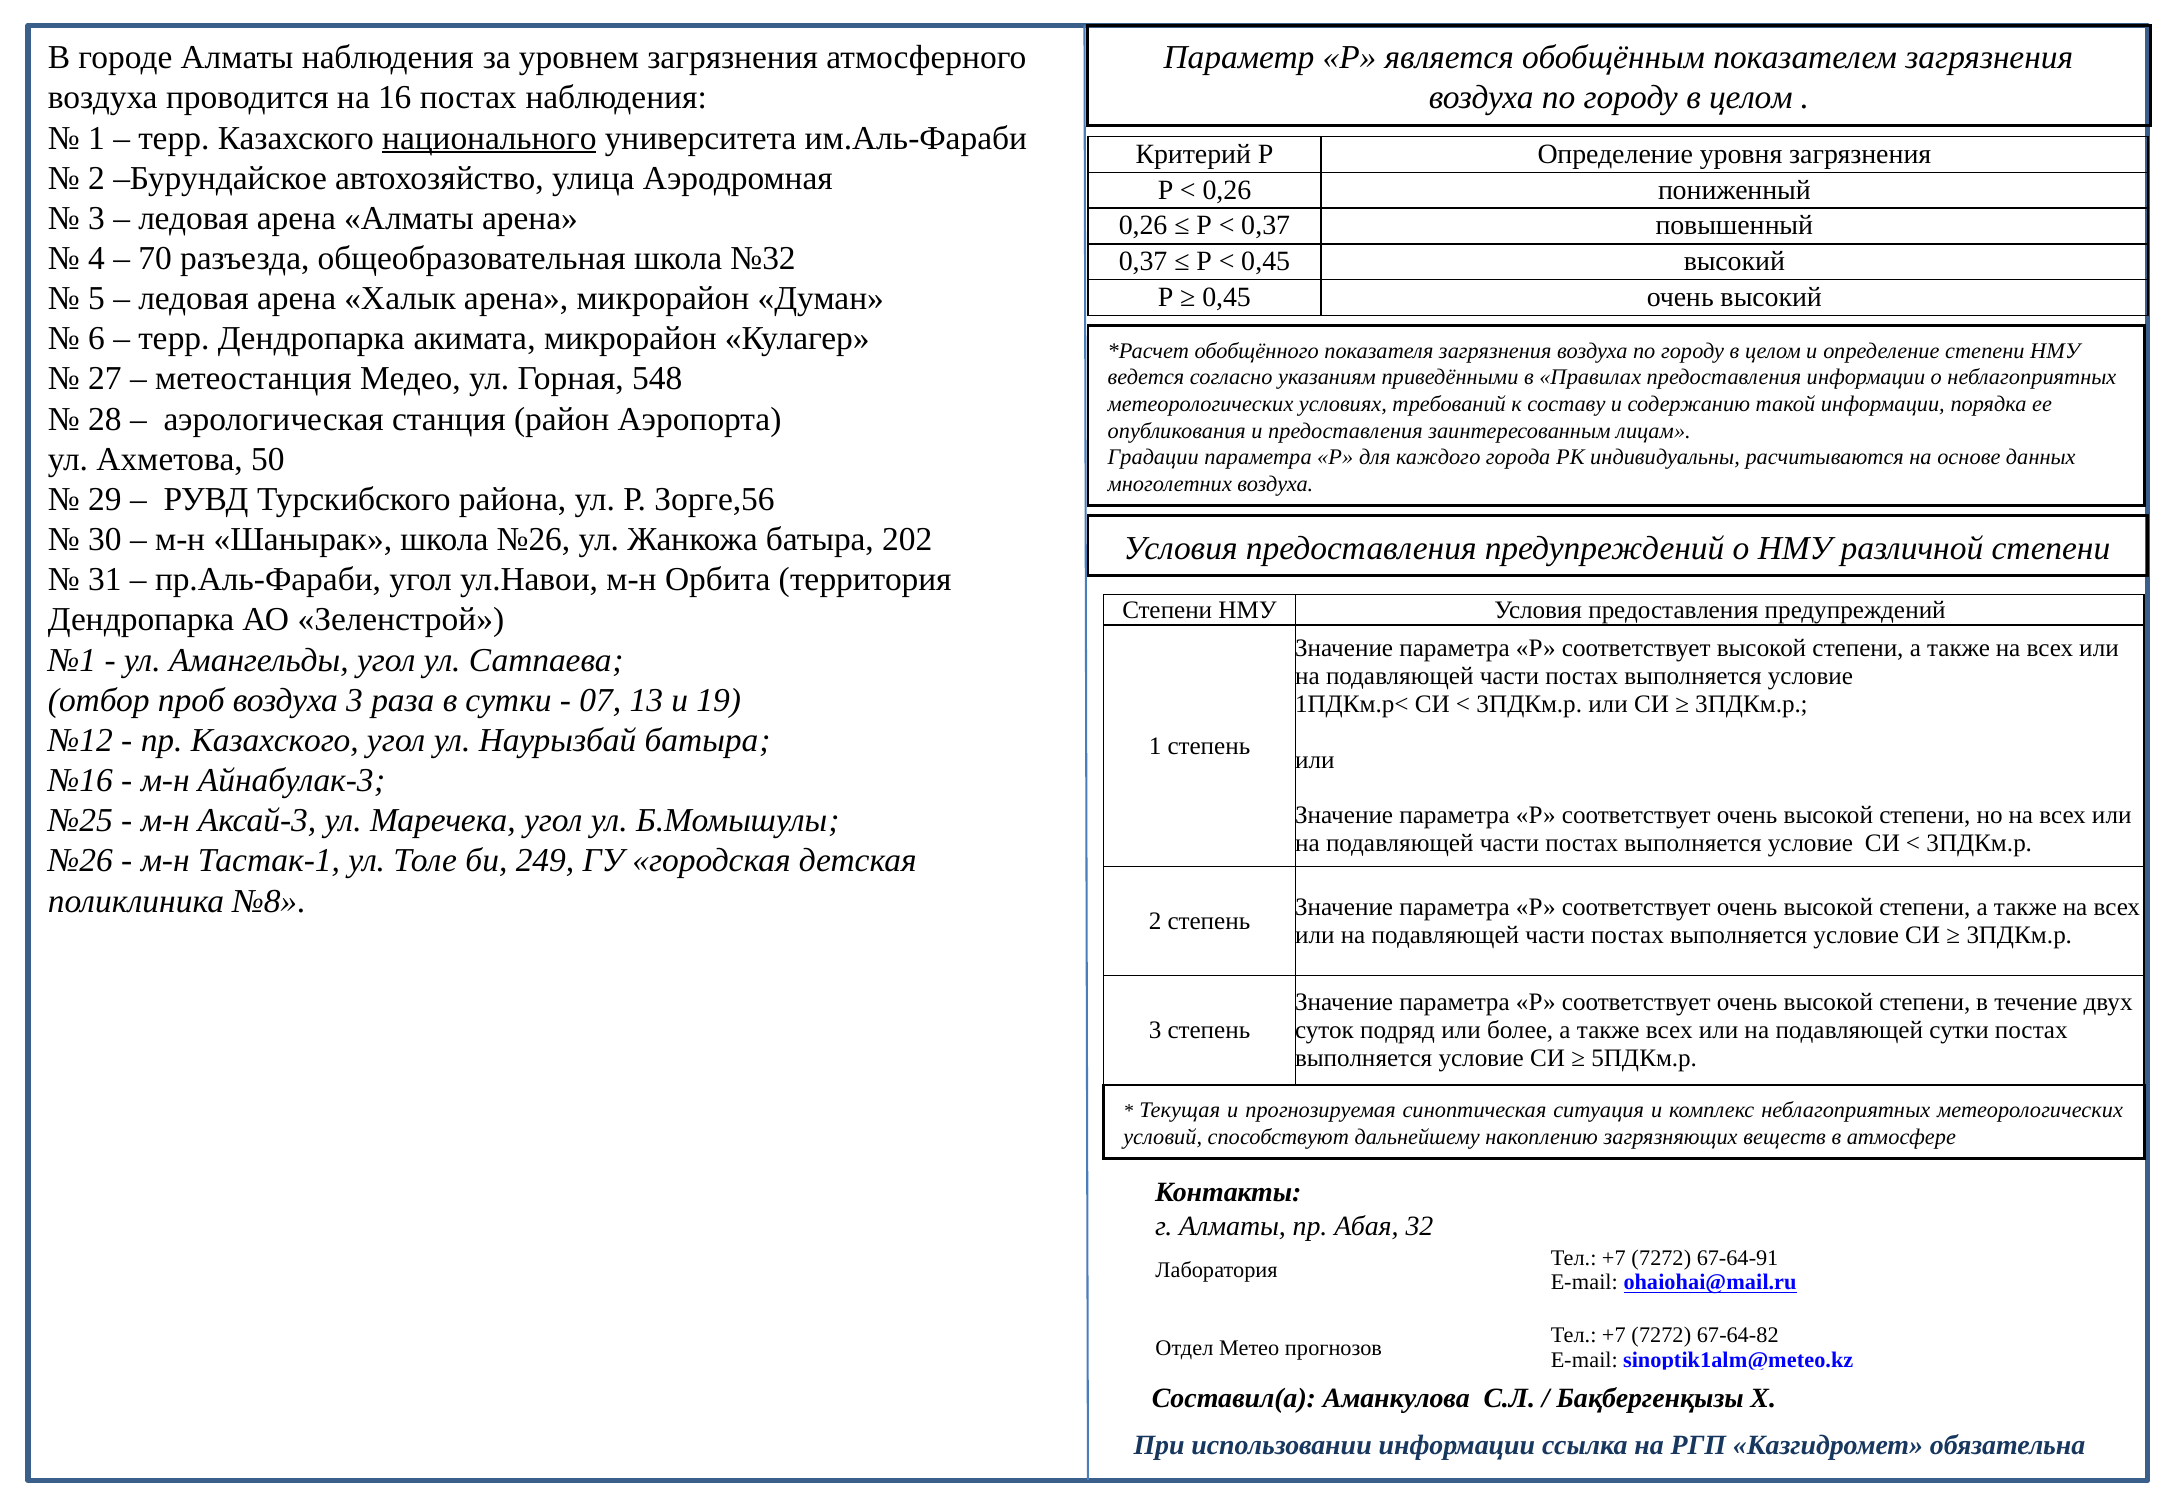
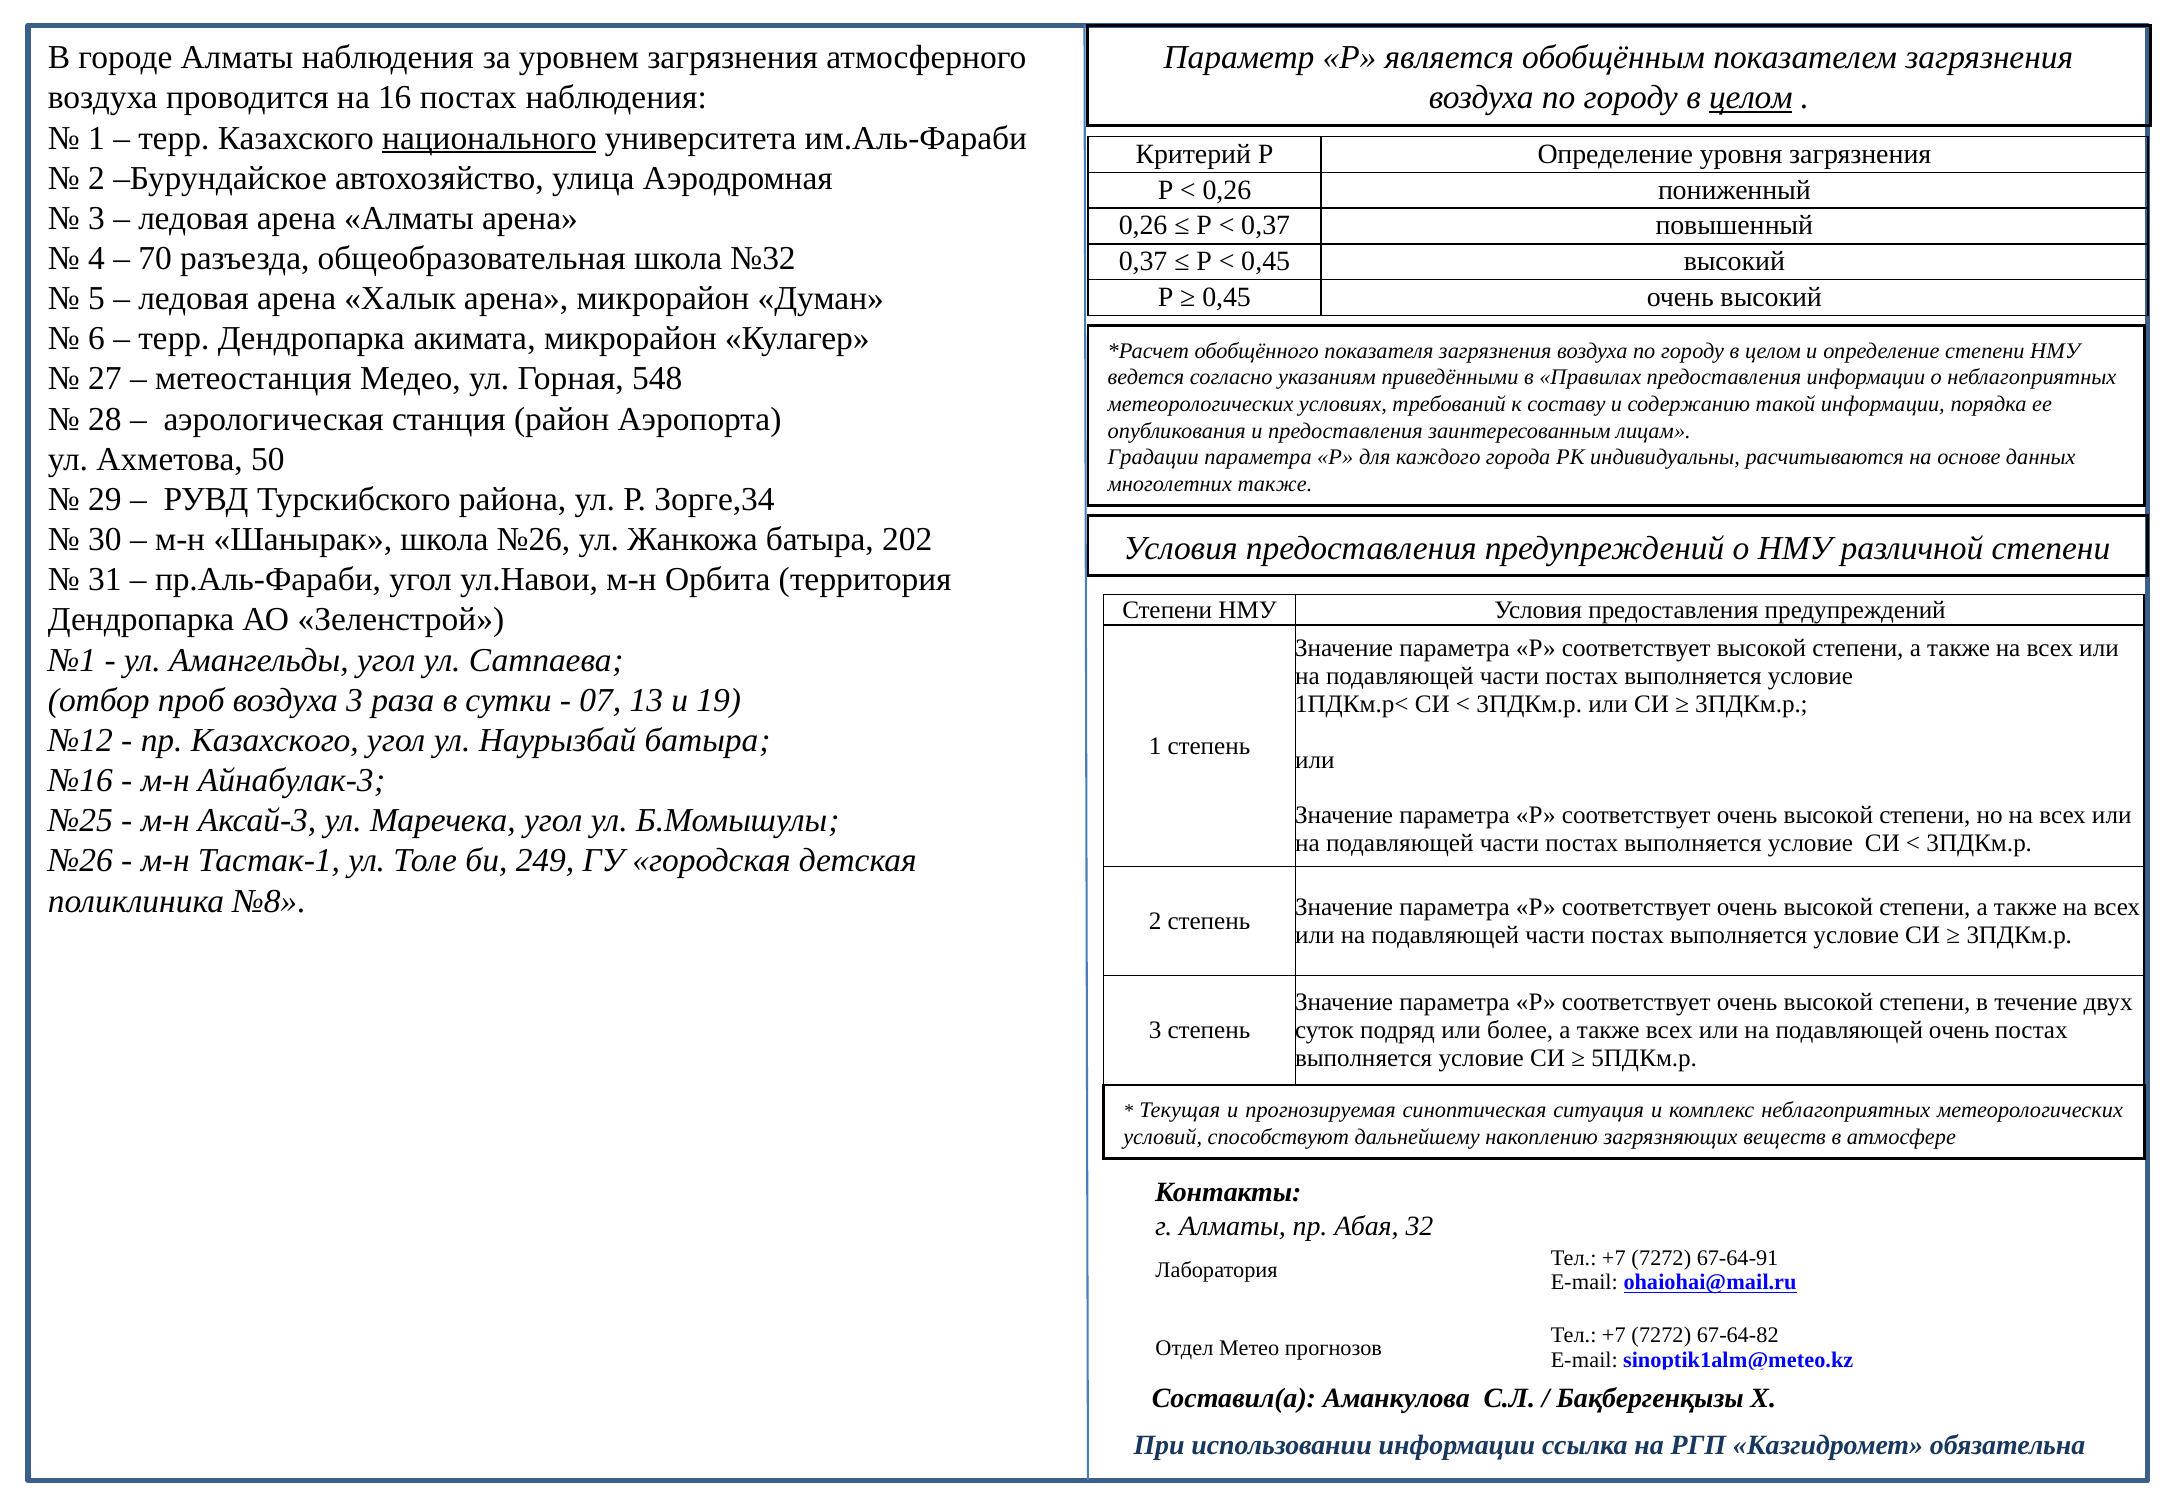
целом at (1751, 98) underline: none -> present
многолетних воздуха: воздуха -> также
Зорге,56: Зорге,56 -> Зорге,34
подавляющей сутки: сутки -> очень
